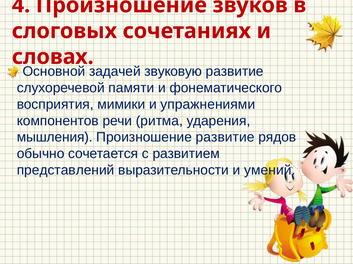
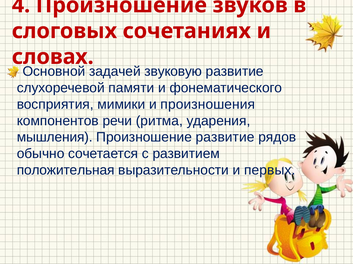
упражнениями: упражнениями -> произношения
представлений: представлений -> положительная
умений: умений -> первых
